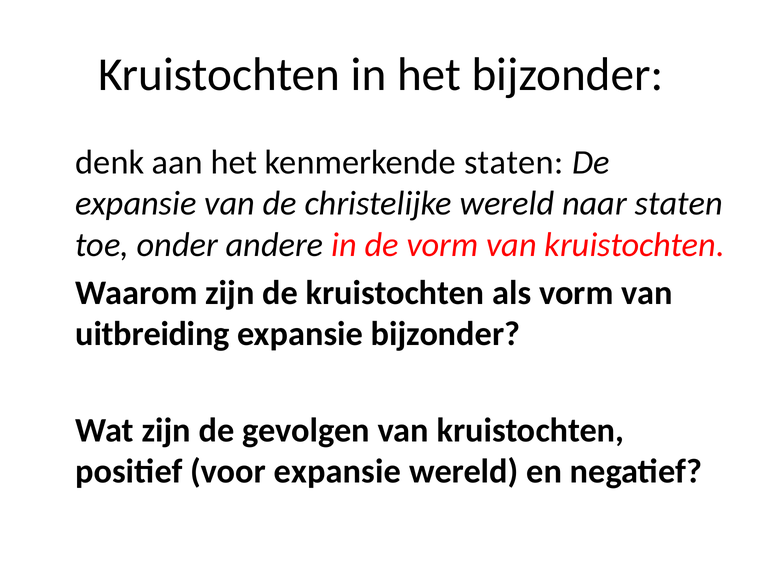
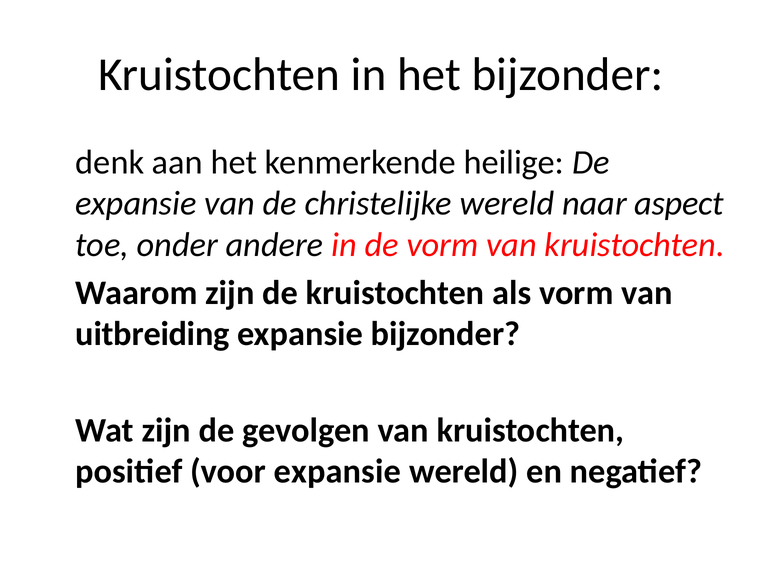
kenmerkende staten: staten -> heilige
naar staten: staten -> aspect
